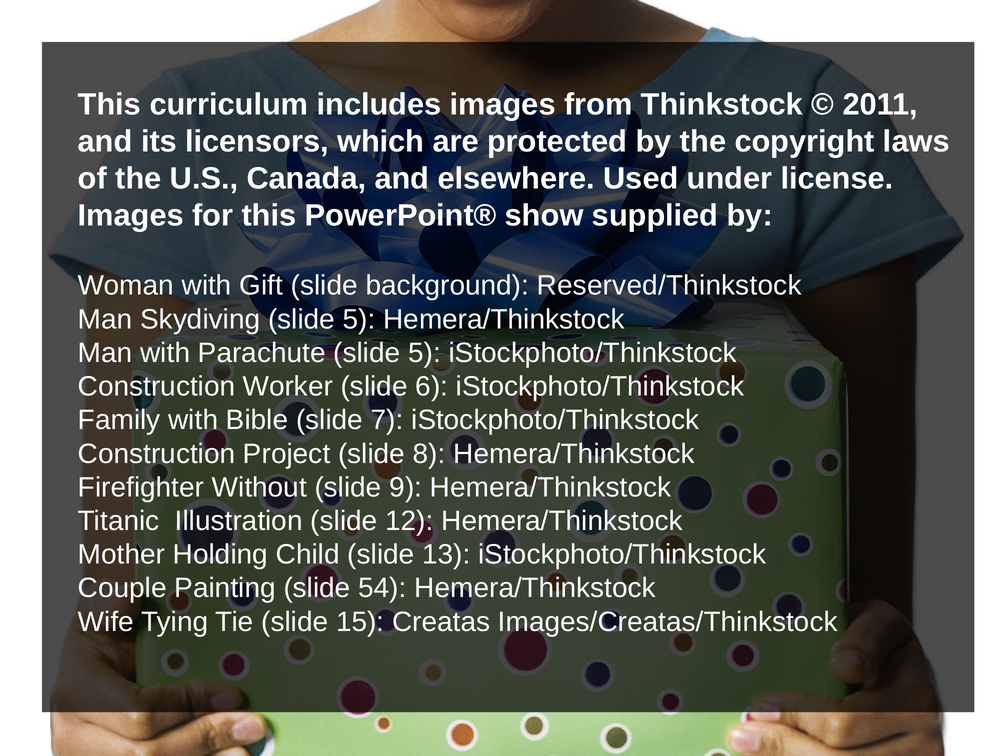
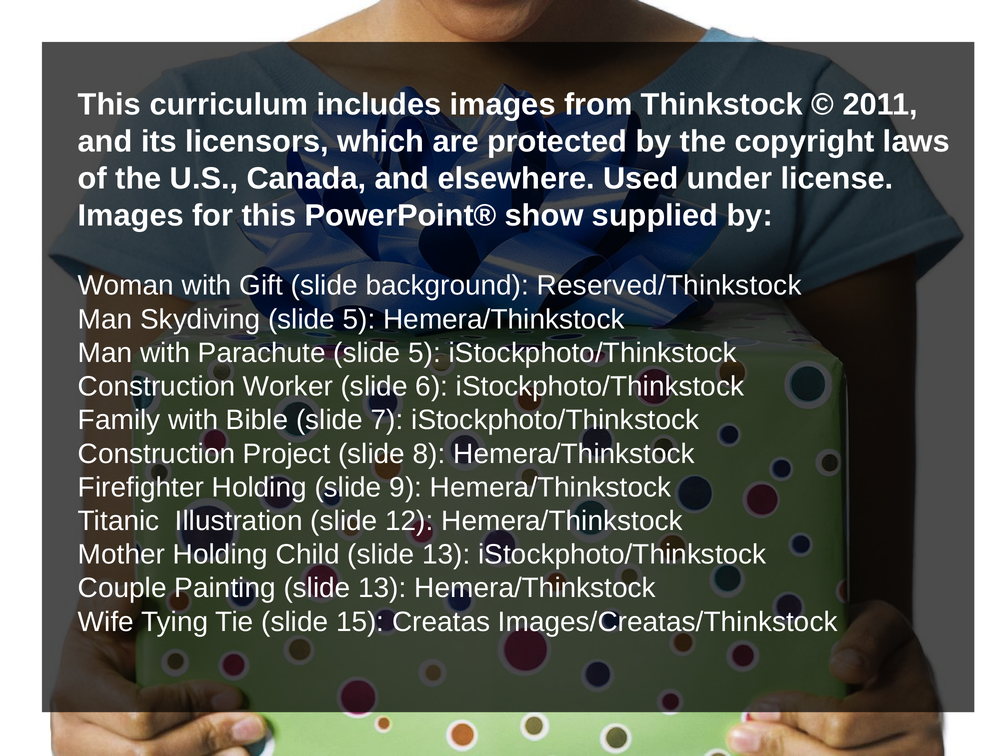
Firefighter Without: Without -> Holding
Painting slide 54: 54 -> 13
